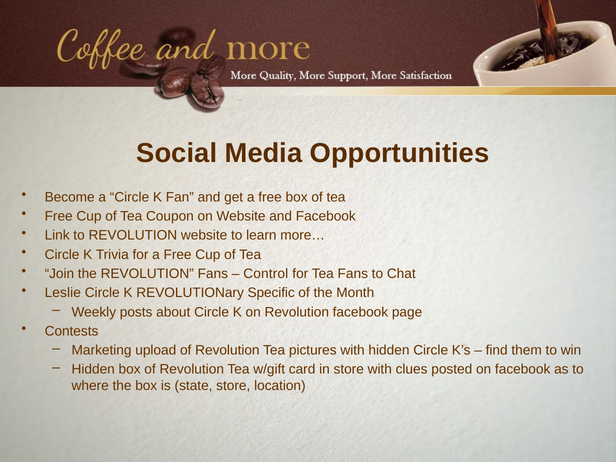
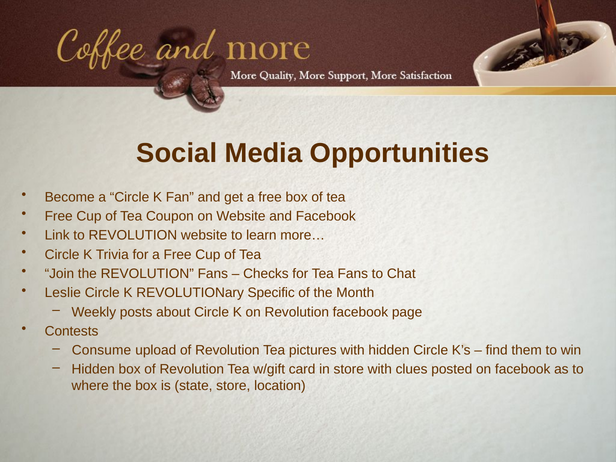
Control: Control -> Checks
Marketing: Marketing -> Consume
